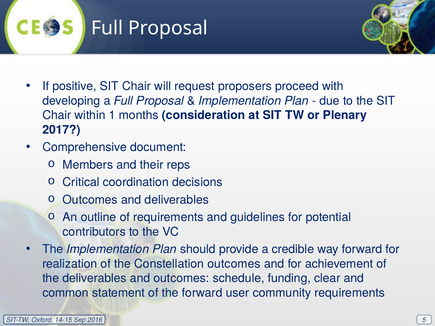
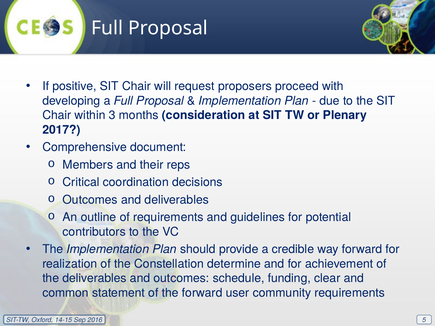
1: 1 -> 3
Constellation outcomes: outcomes -> determine
